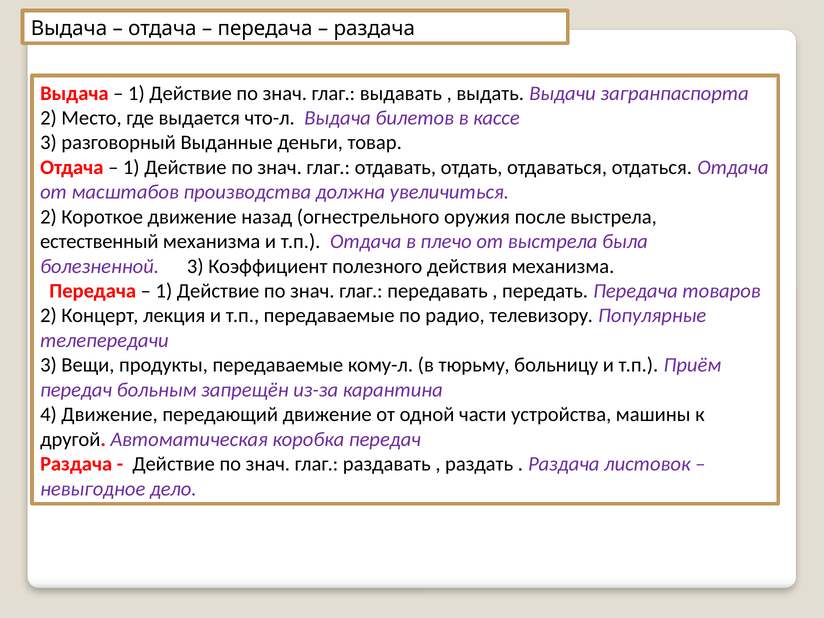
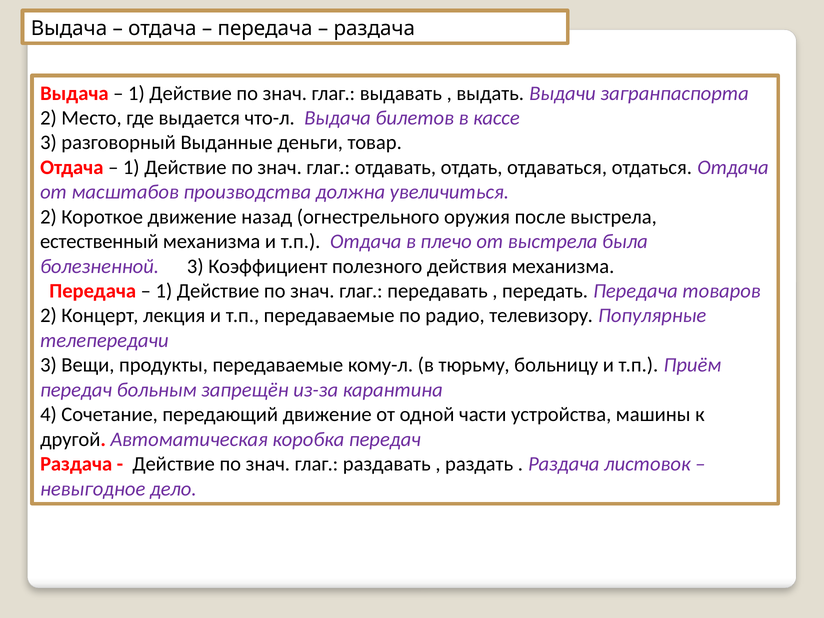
4 Движение: Движение -> Сочетание
